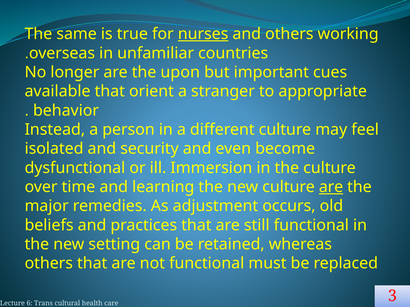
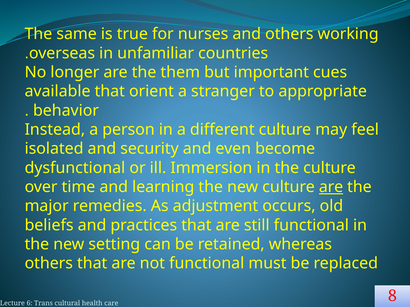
nurses underline: present -> none
upon: upon -> them
3: 3 -> 8
